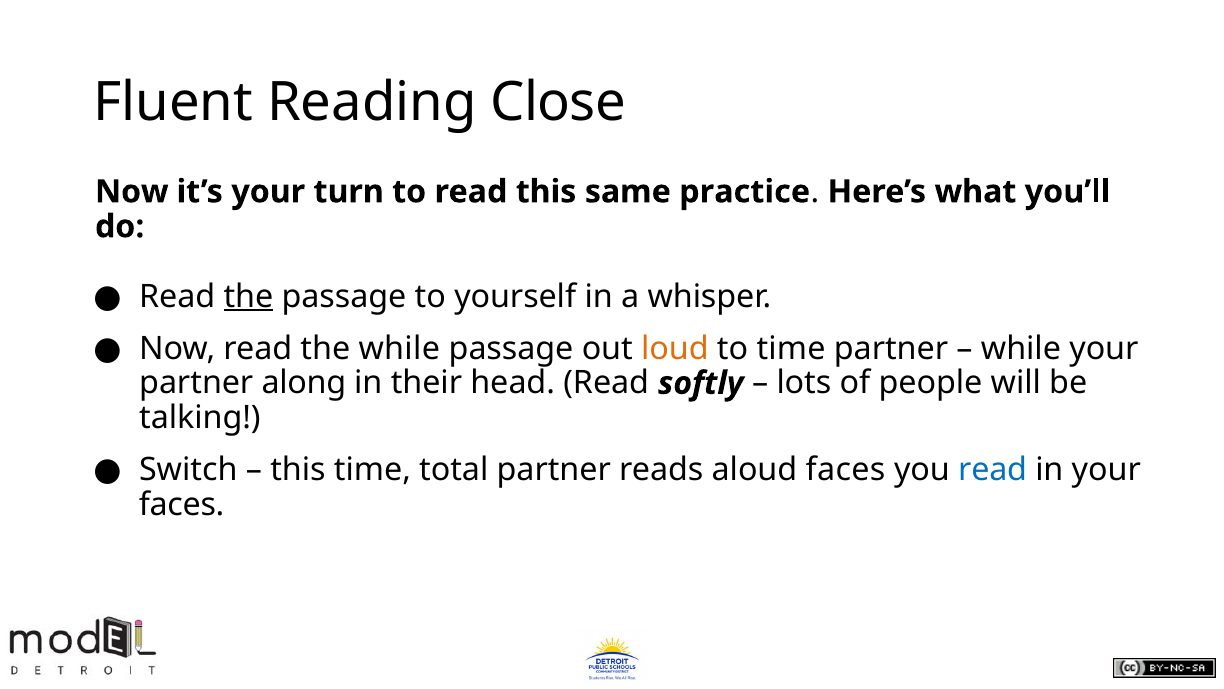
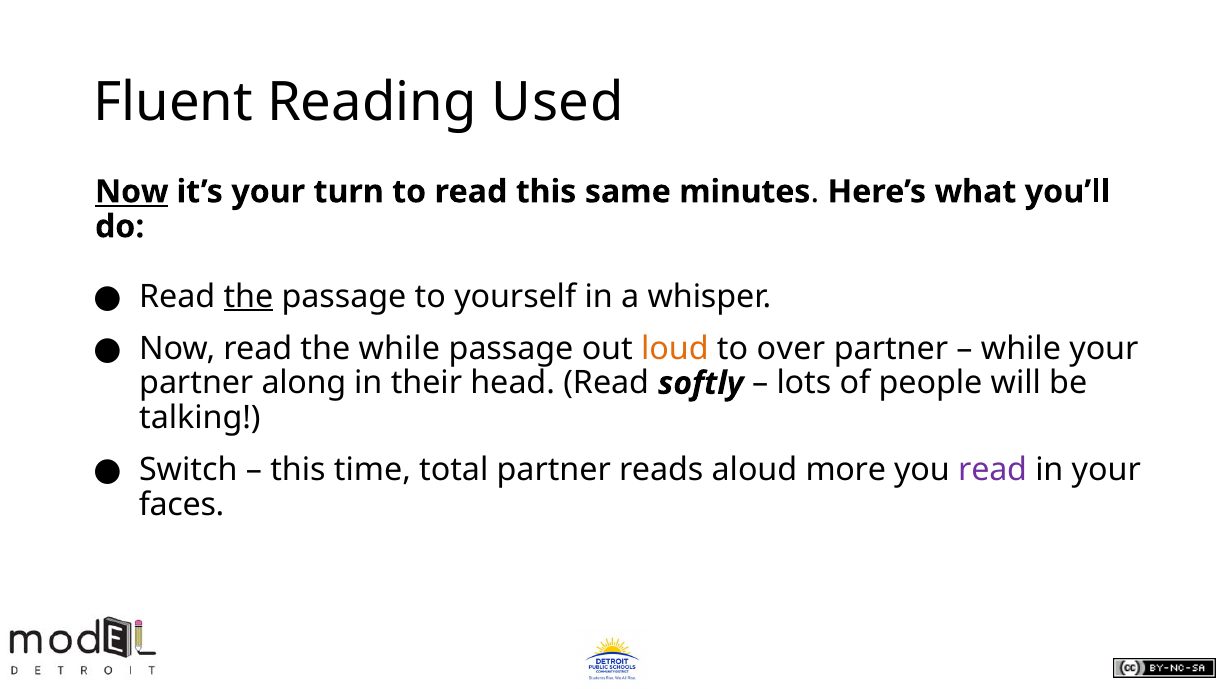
Close: Close -> Used
Now at (132, 192) underline: none -> present
practice: practice -> minutes
to time: time -> over
aloud faces: faces -> more
read at (993, 470) colour: blue -> purple
